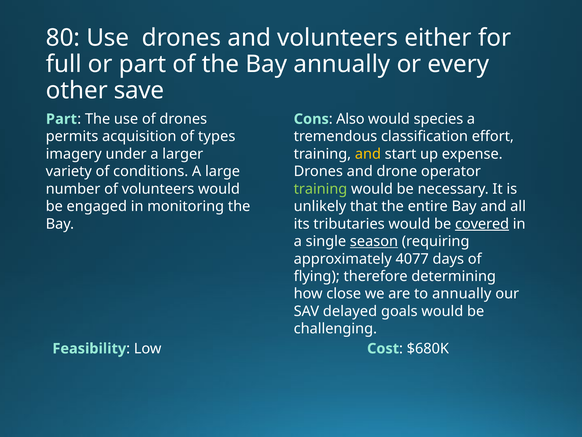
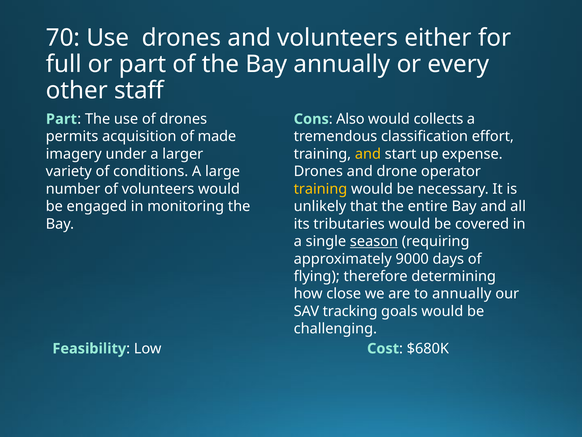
80: 80 -> 70
save: save -> staff
species: species -> collects
types: types -> made
training at (320, 189) colour: light green -> yellow
covered underline: present -> none
4077: 4077 -> 9000
delayed: delayed -> tracking
